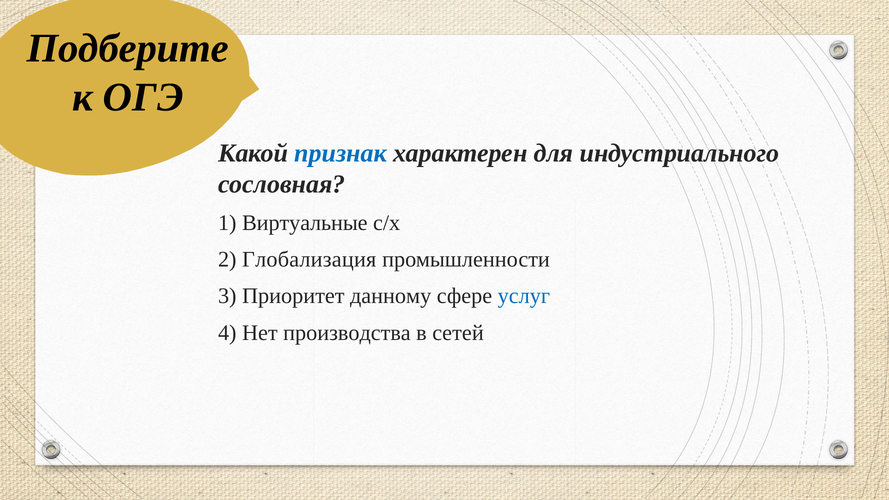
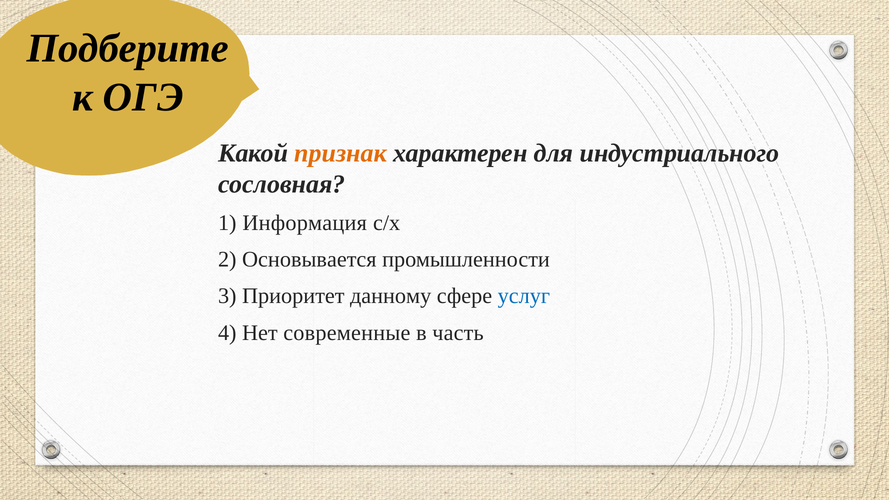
признак colour: blue -> orange
Виртуальные: Виртуальные -> Информация
Глобализация: Глобализация -> Основывается
производства: производства -> современные
сетей: сетей -> часть
